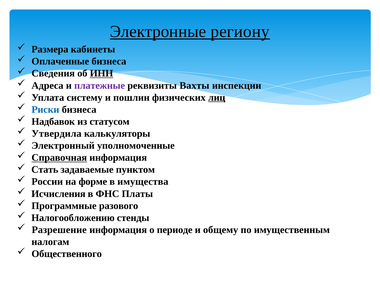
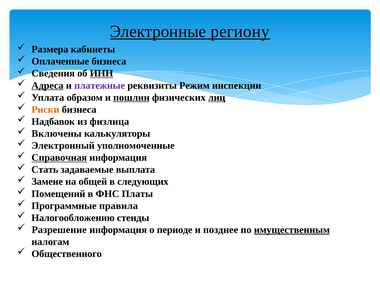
Адреса underline: none -> present
Вахты: Вахты -> Режим
систему: систему -> образом
пошлин underline: none -> present
Риски colour: blue -> orange
статусом: статусом -> физлица
Утвердила: Утвердила -> Включены
пунктом: пунктом -> выплата
России: России -> Замене
форме: форме -> общей
имущества: имущества -> следующих
Исчисления: Исчисления -> Помещений
разового: разового -> правила
общему: общему -> позднее
имущественным underline: none -> present
